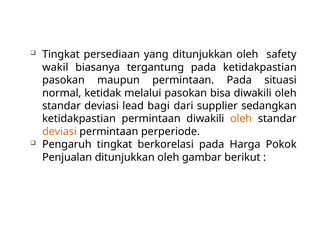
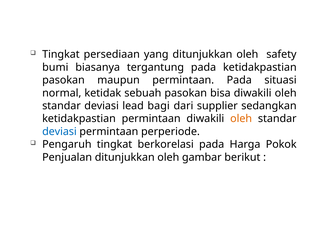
wakil: wakil -> bumi
melalui: melalui -> sebuah
deviasi at (59, 131) colour: orange -> blue
